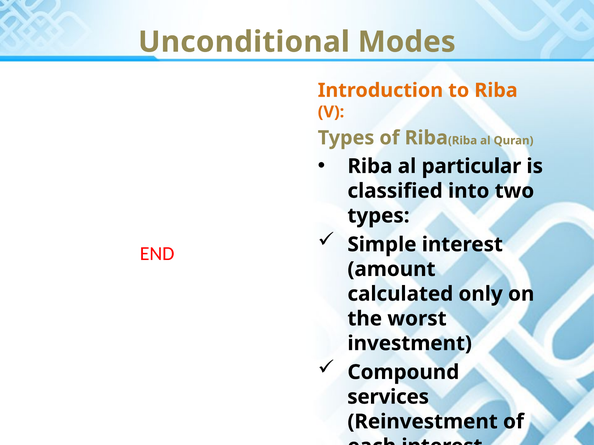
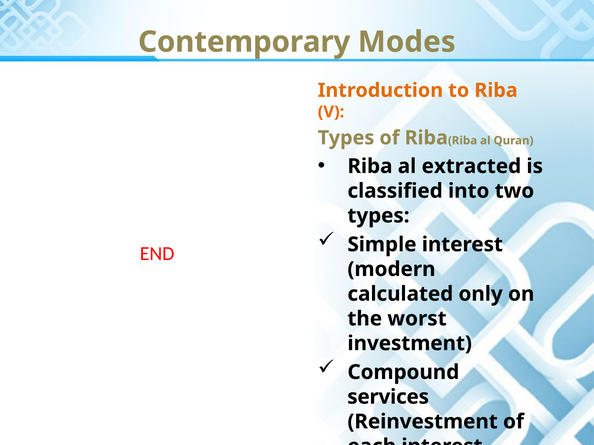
Unconditional: Unconditional -> Contemporary
particular: particular -> extracted
amount: amount -> modern
